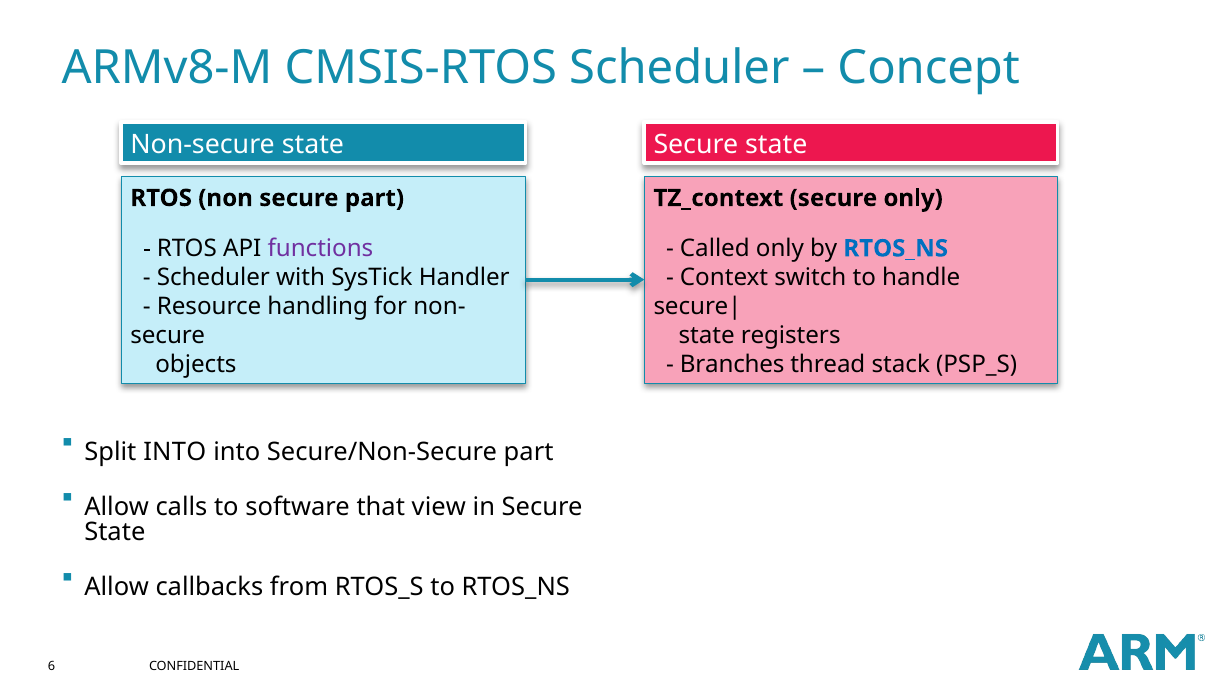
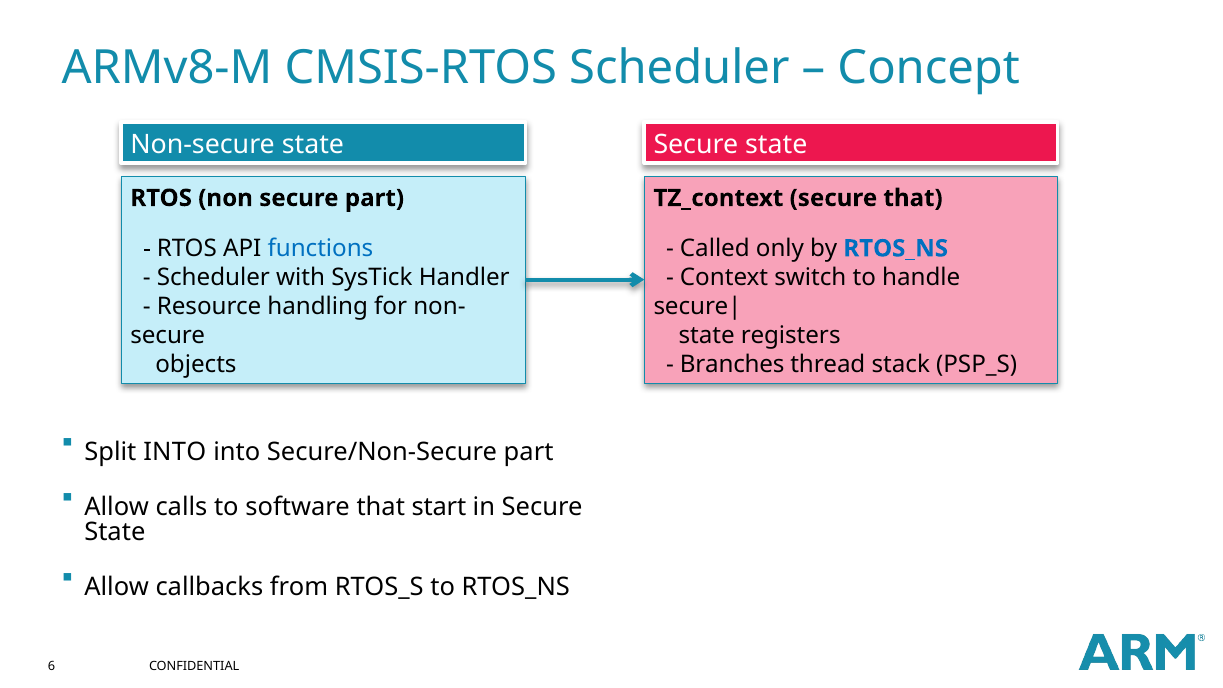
secure only: only -> that
functions colour: purple -> blue
view: view -> start
